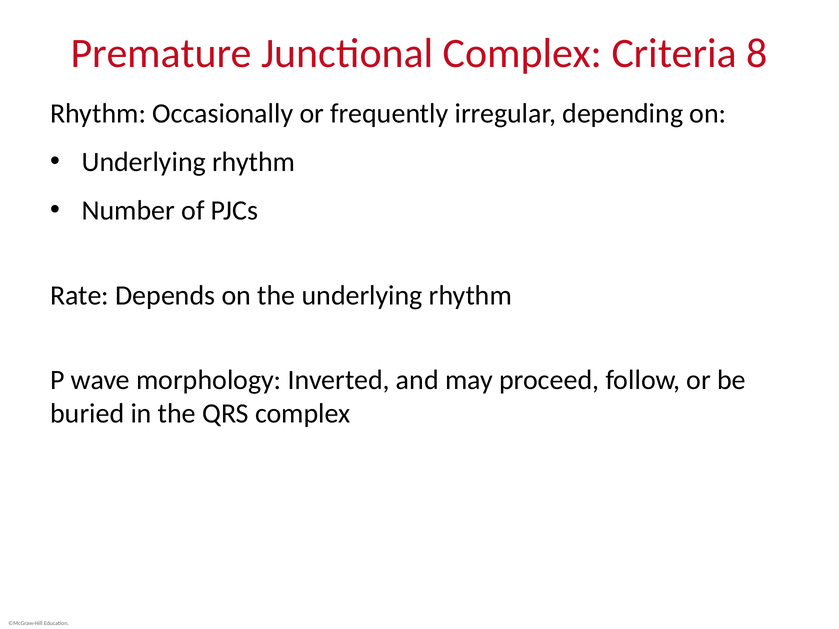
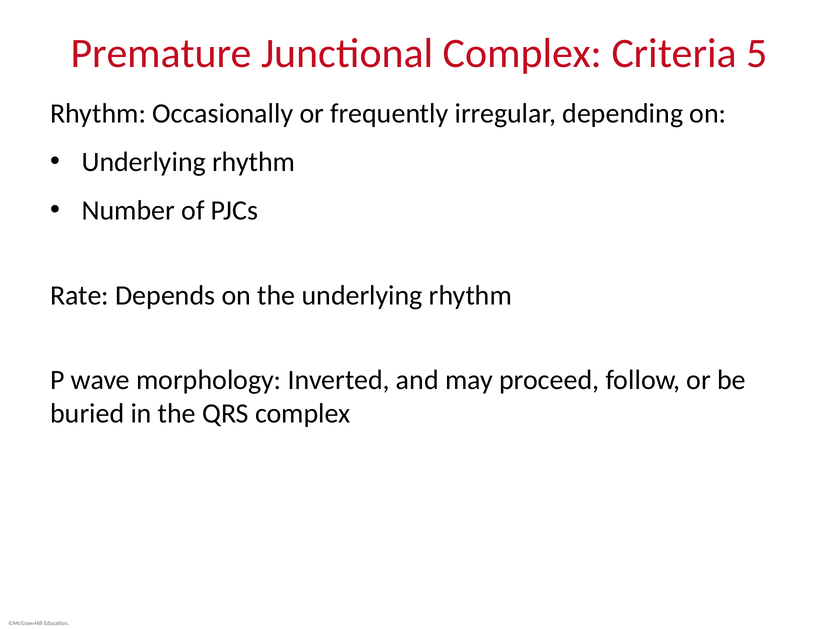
8: 8 -> 5
